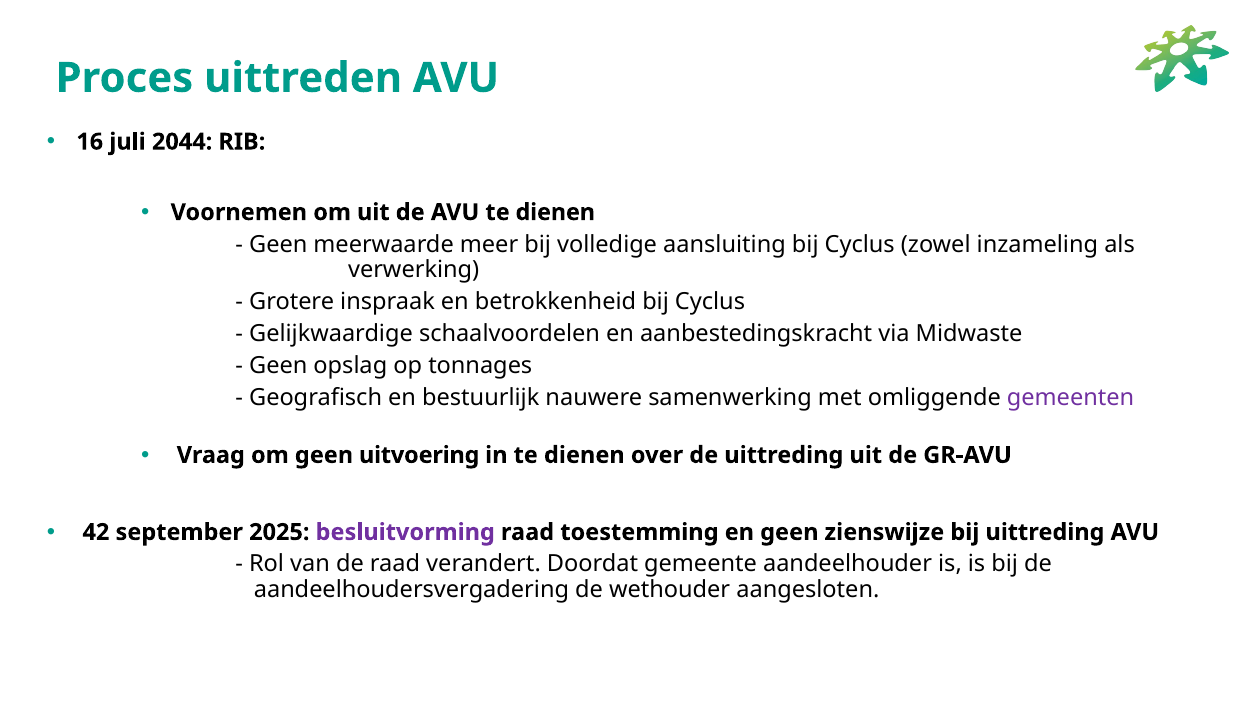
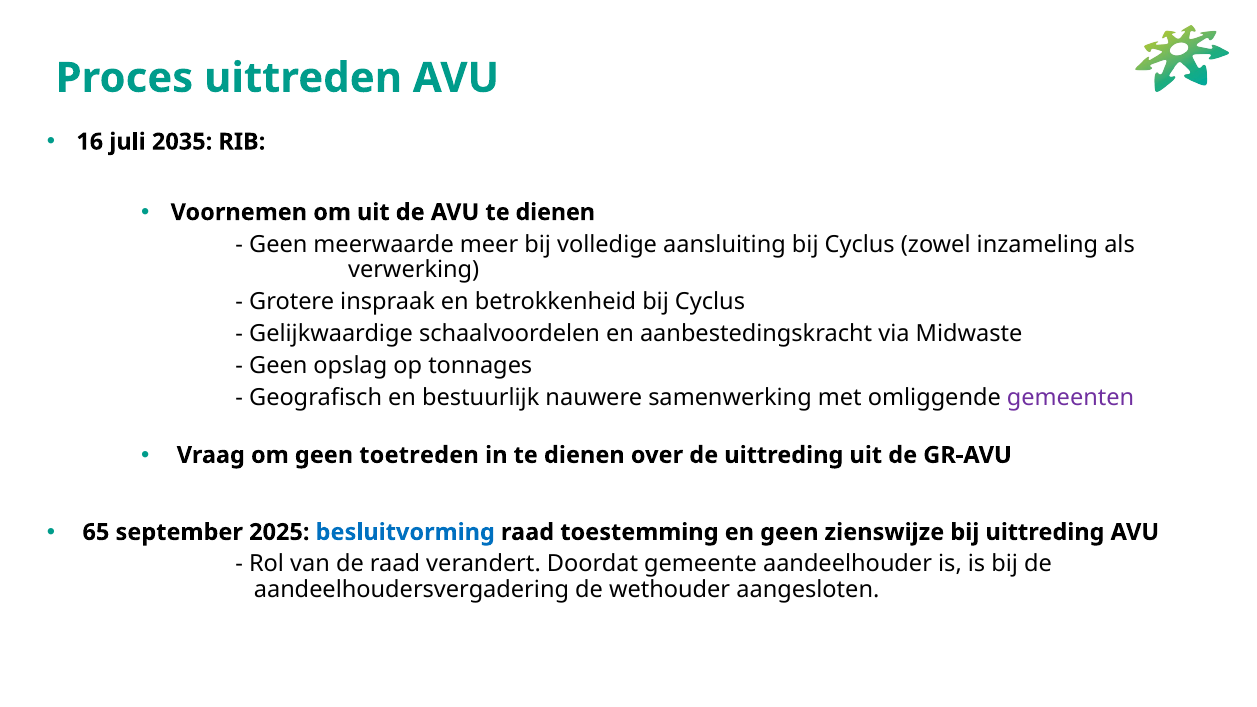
2044: 2044 -> 2035
uitvoering: uitvoering -> toetreden
42: 42 -> 65
besluitvorming colour: purple -> blue
